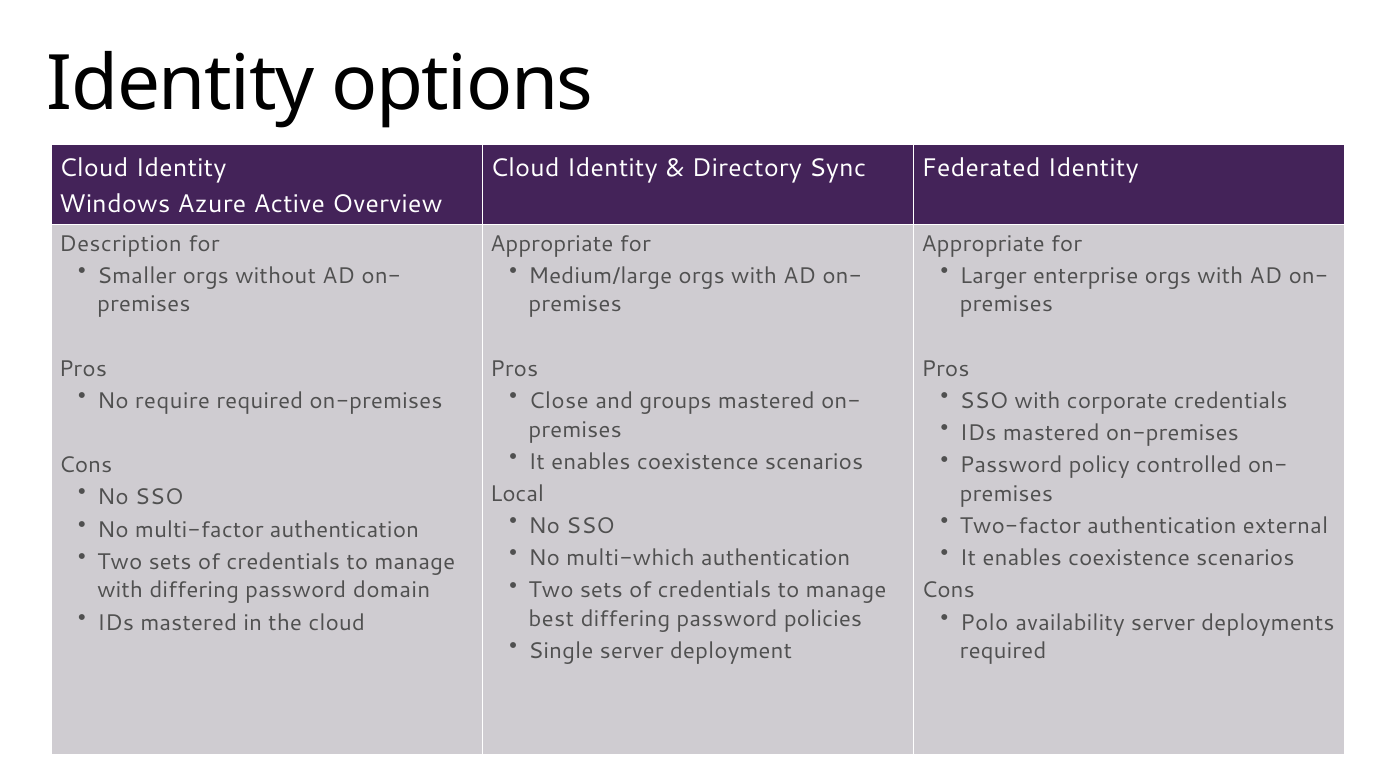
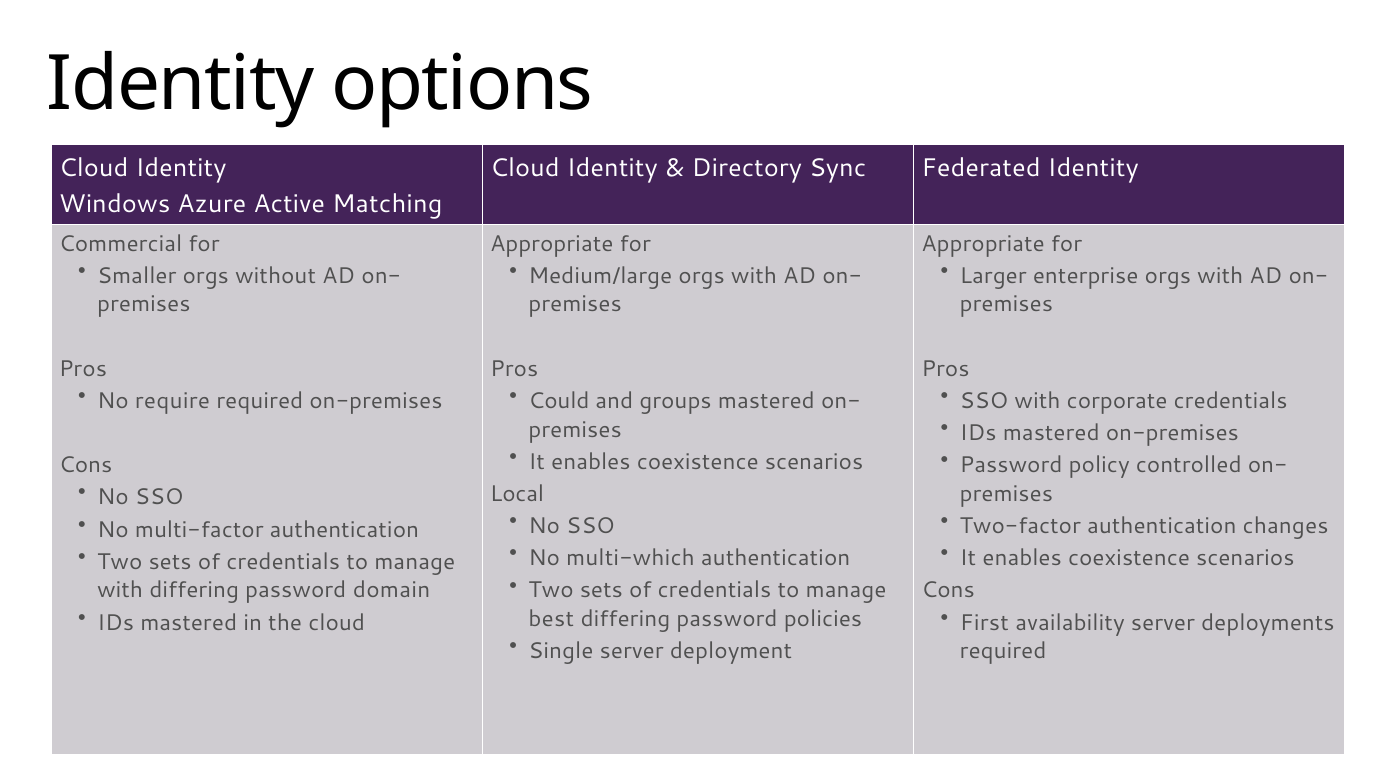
Overview: Overview -> Matching
Description: Description -> Commercial
Close: Close -> Could
external: external -> changes
Polo: Polo -> First
